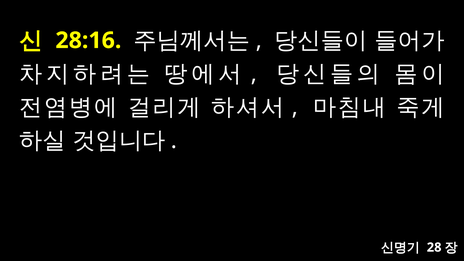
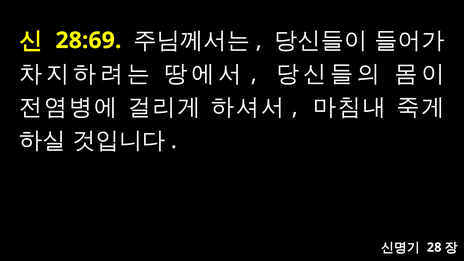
28:16: 28:16 -> 28:69
